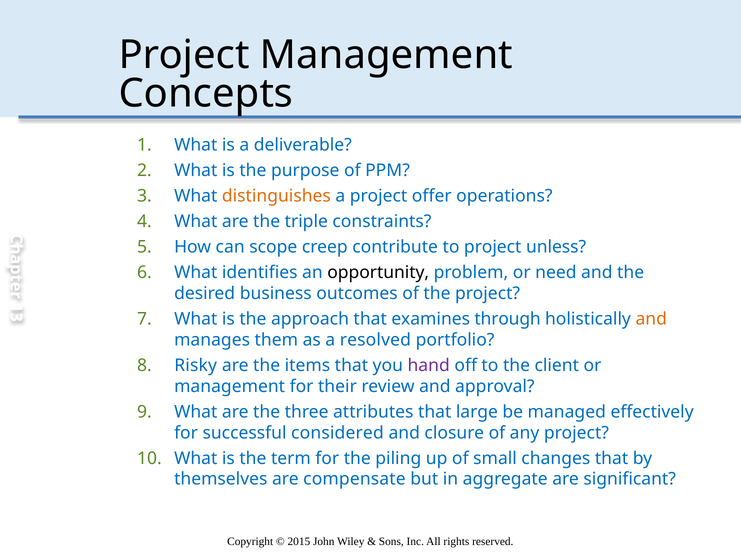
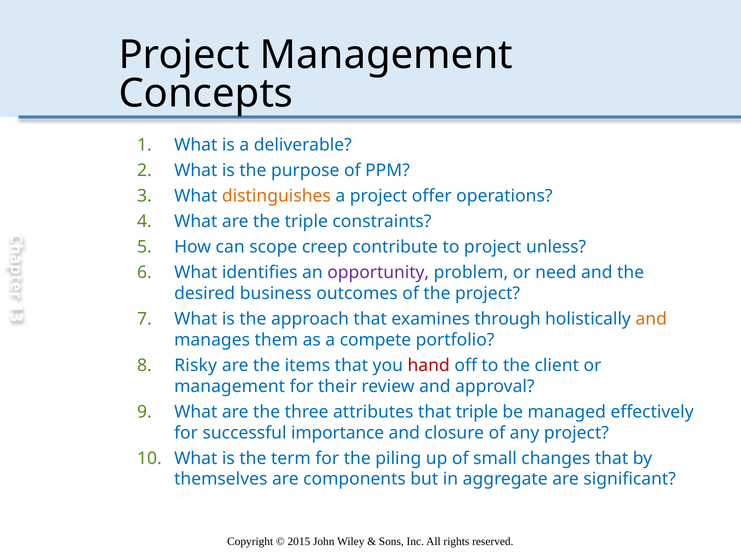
opportunity colour: black -> purple
resolved: resolved -> compete
hand colour: purple -> red
that large: large -> triple
considered: considered -> importance
compensate: compensate -> components
